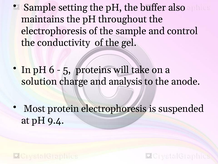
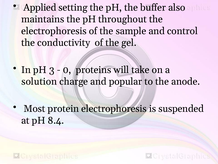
Sample at (40, 8): Sample -> Applied
6: 6 -> 3
5: 5 -> 0
analysis: analysis -> popular
9.4: 9.4 -> 8.4
